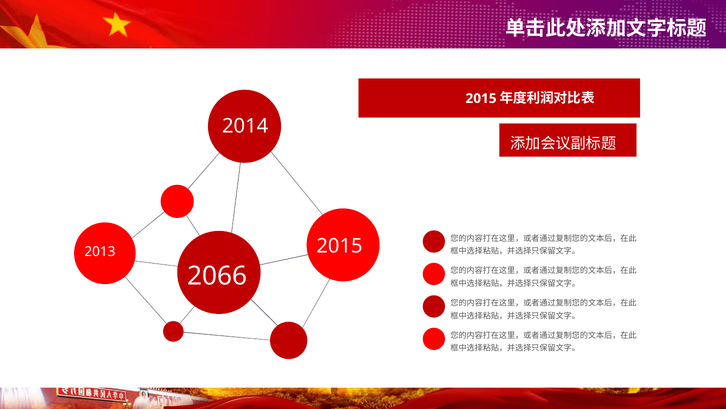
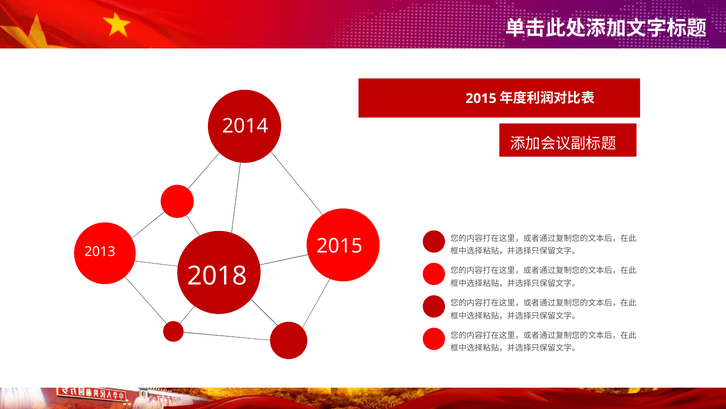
2066: 2066 -> 2018
